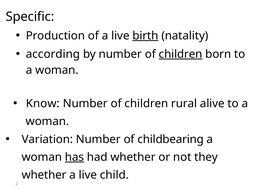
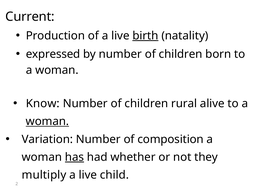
Specific: Specific -> Current
according: according -> expressed
children at (181, 54) underline: present -> none
woman at (47, 122) underline: none -> present
childbearing: childbearing -> composition
whether at (44, 175): whether -> multiply
